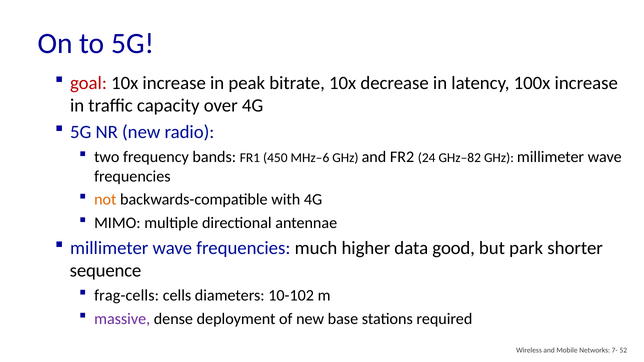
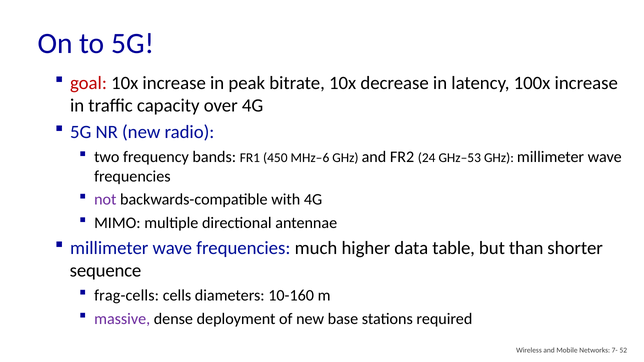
GHz–82: GHz–82 -> GHz–53
not colour: orange -> purple
good: good -> table
park: park -> than
10-102: 10-102 -> 10-160
